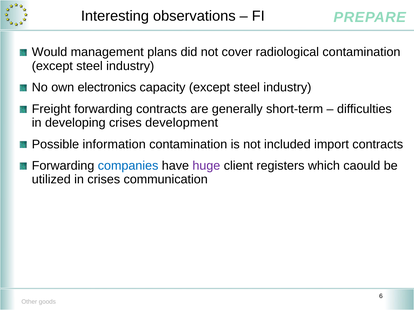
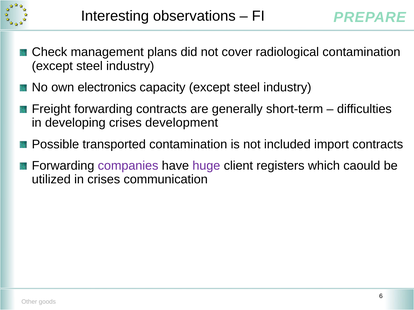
Would: Would -> Check
information: information -> transported
companies colour: blue -> purple
